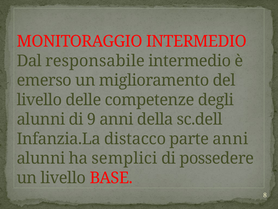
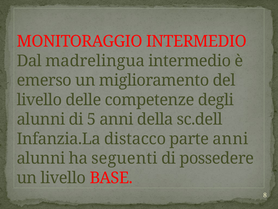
responsabile: responsabile -> madrelingua
9: 9 -> 5
semplici: semplici -> seguenti
